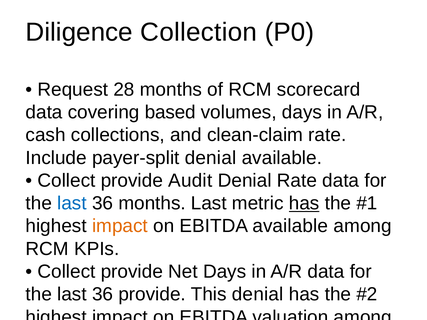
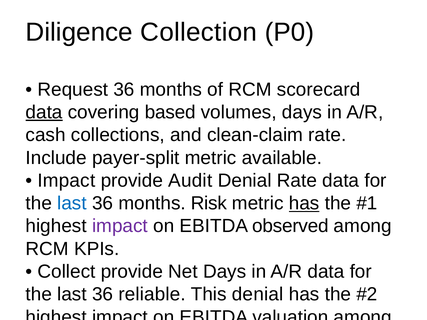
Request 28: 28 -> 36
data at (44, 112) underline: none -> present
payer-split denial: denial -> metric
Collect at (66, 181): Collect -> Impact
months Last: Last -> Risk
impact at (120, 226) colour: orange -> purple
EBITDA available: available -> observed
36 provide: provide -> reliable
